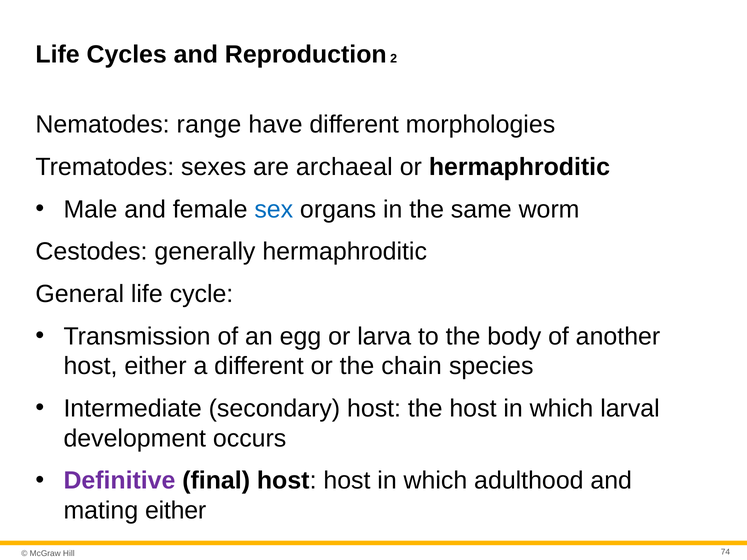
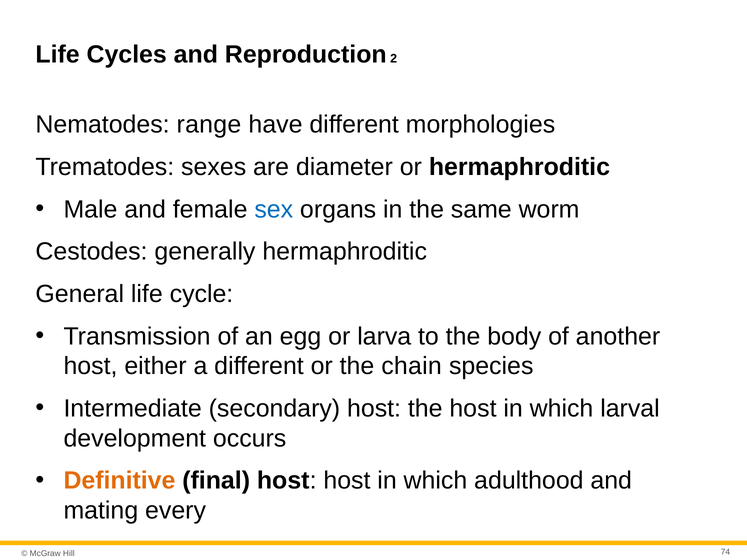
archaeal: archaeal -> diameter
Definitive colour: purple -> orange
mating either: either -> every
